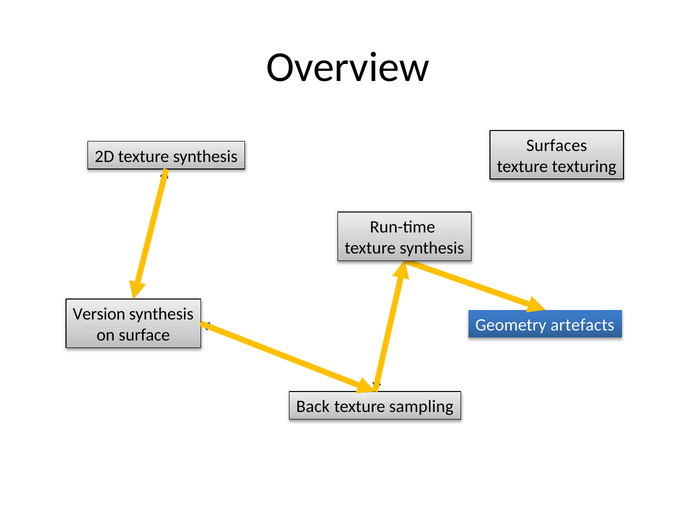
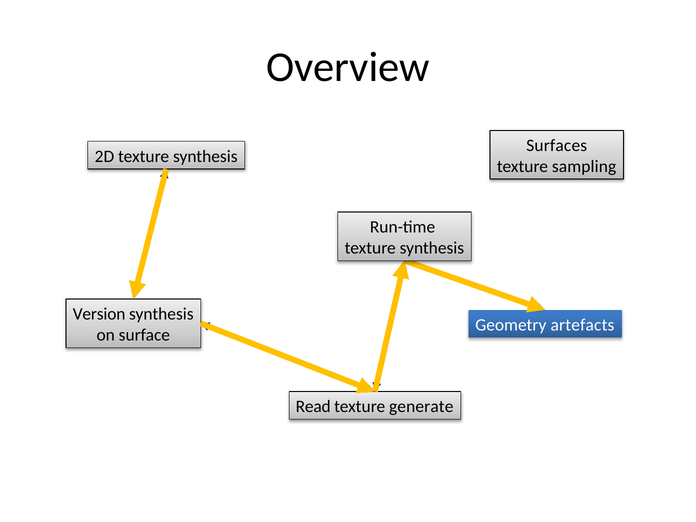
texturing: texturing -> sampling
Back: Back -> Read
sampling: sampling -> generate
